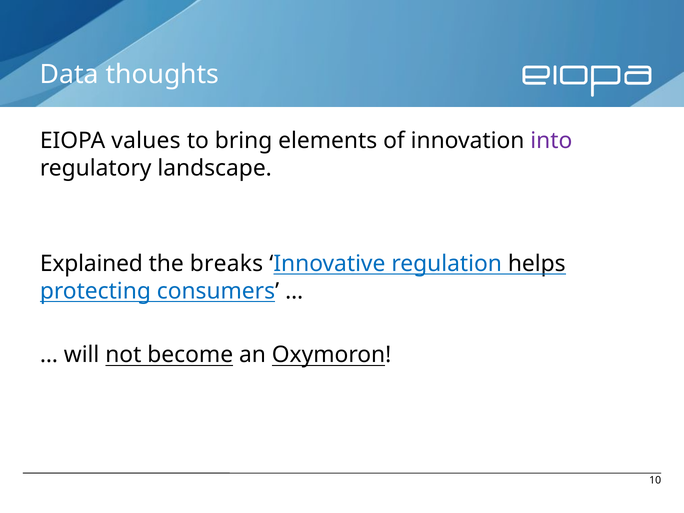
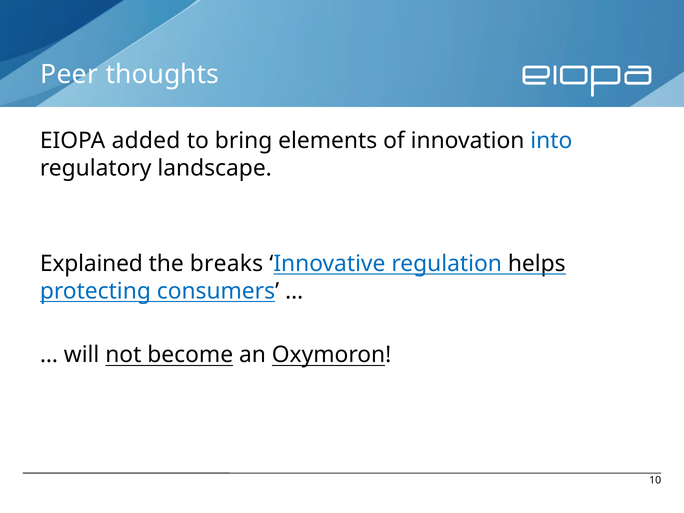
Data: Data -> Peer
values: values -> added
into colour: purple -> blue
